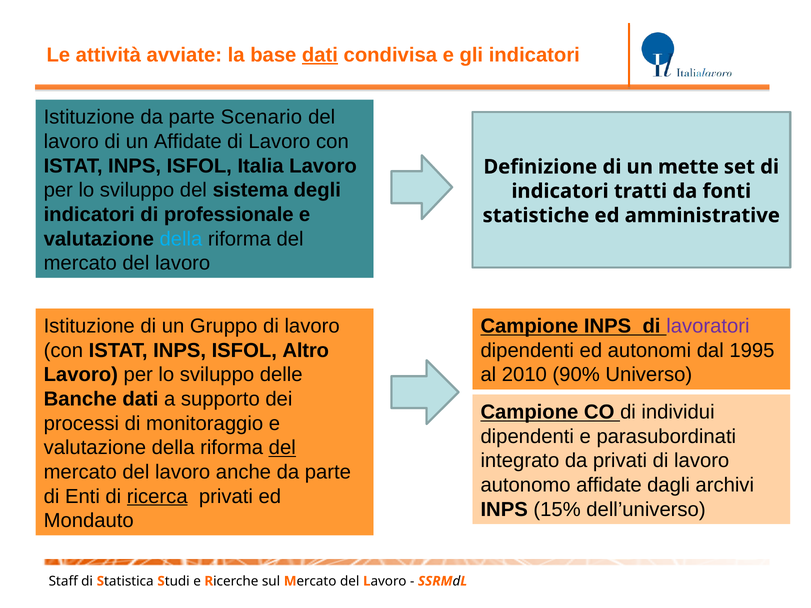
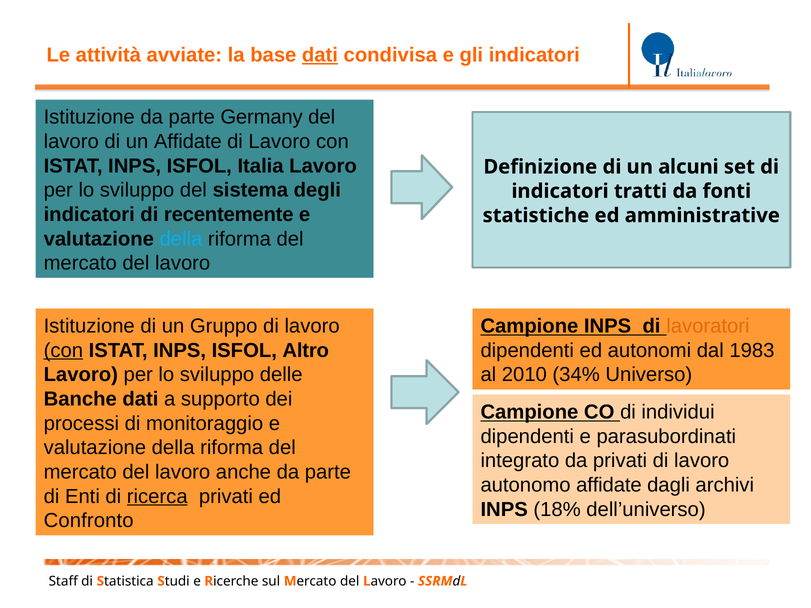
Scenario: Scenario -> Germany
mette: mette -> alcuni
professionale: professionale -> recentemente
lavoratori colour: purple -> orange
con at (63, 351) underline: none -> present
1995: 1995 -> 1983
90%: 90% -> 34%
del at (282, 448) underline: present -> none
15%: 15% -> 18%
Mondauto: Mondauto -> Confronto
